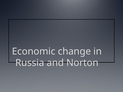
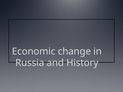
Norton: Norton -> History
